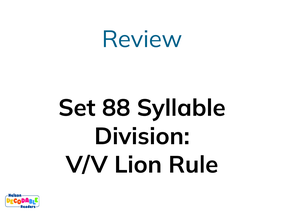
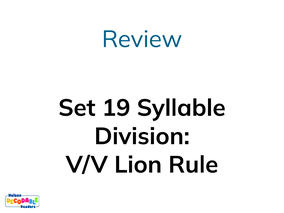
88: 88 -> 19
